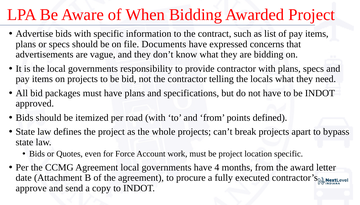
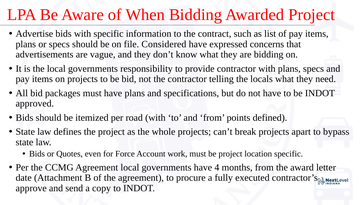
Documents: Documents -> Considered
